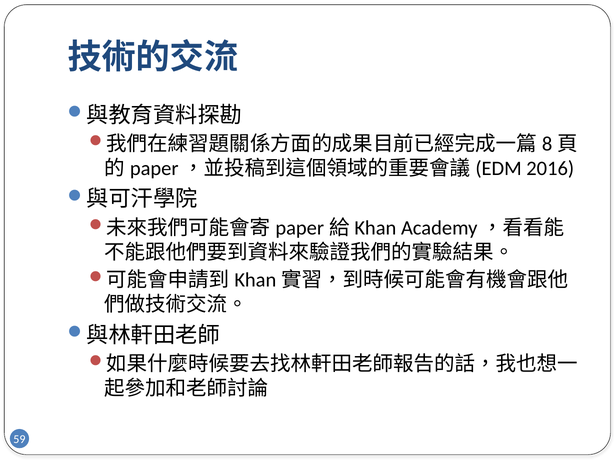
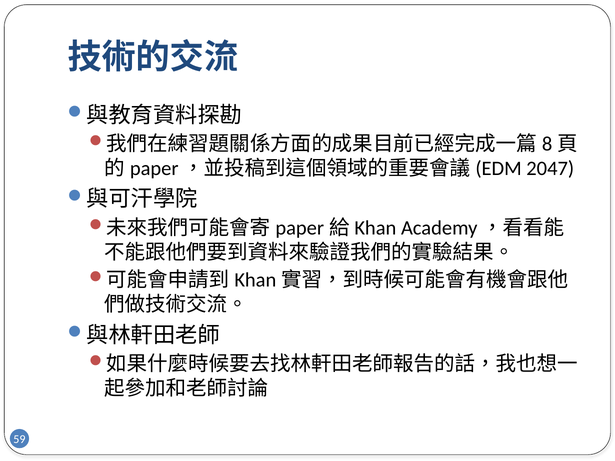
2016: 2016 -> 2047
